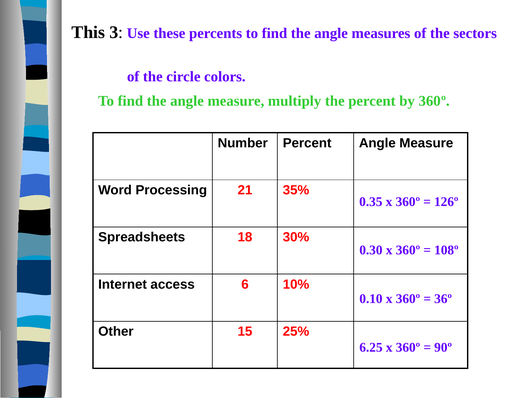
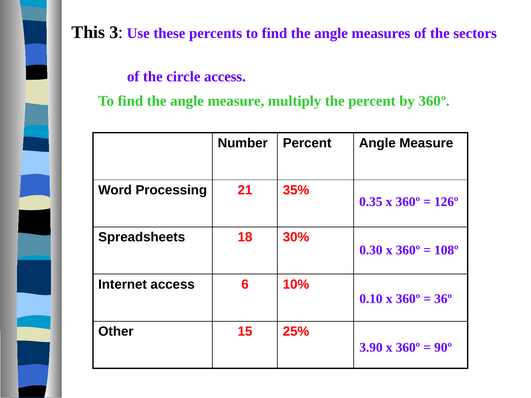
circle colors: colors -> access
6.25: 6.25 -> 3.90
